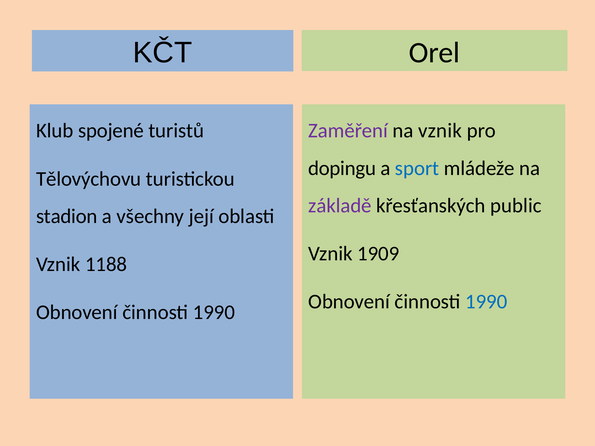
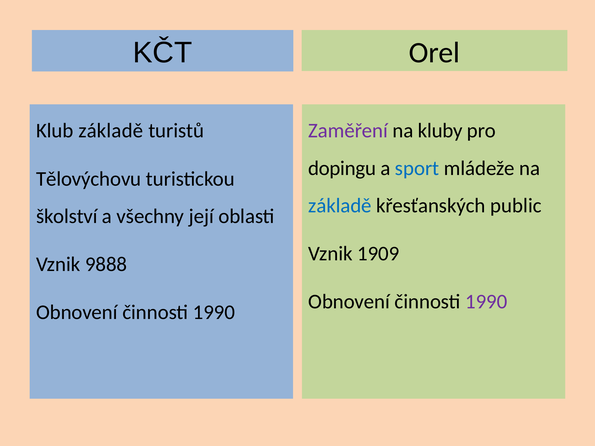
Klub spojené: spojené -> základě
na vznik: vznik -> kluby
základě at (340, 206) colour: purple -> blue
stadion: stadion -> školství
1188: 1188 -> 9888
1990 at (486, 302) colour: blue -> purple
